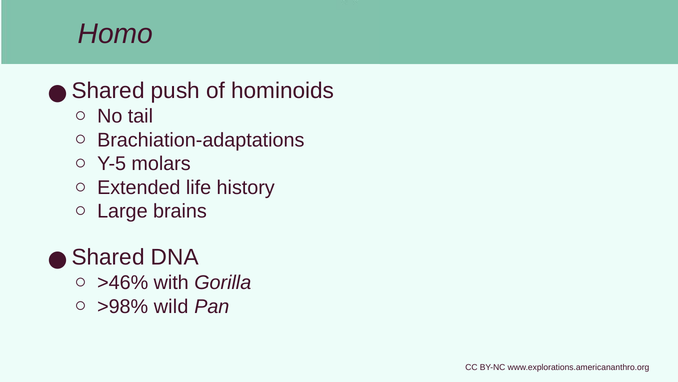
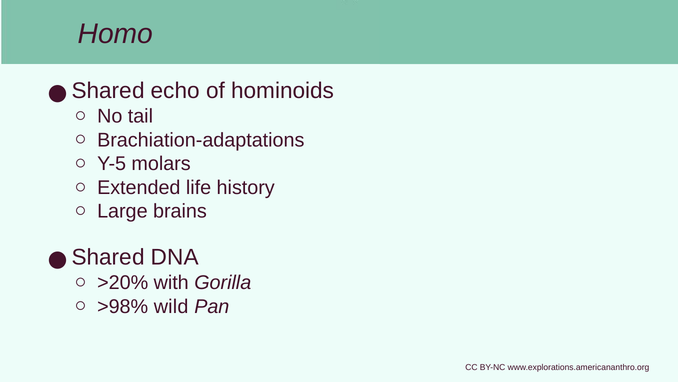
push: push -> echo
>46%: >46% -> >20%
